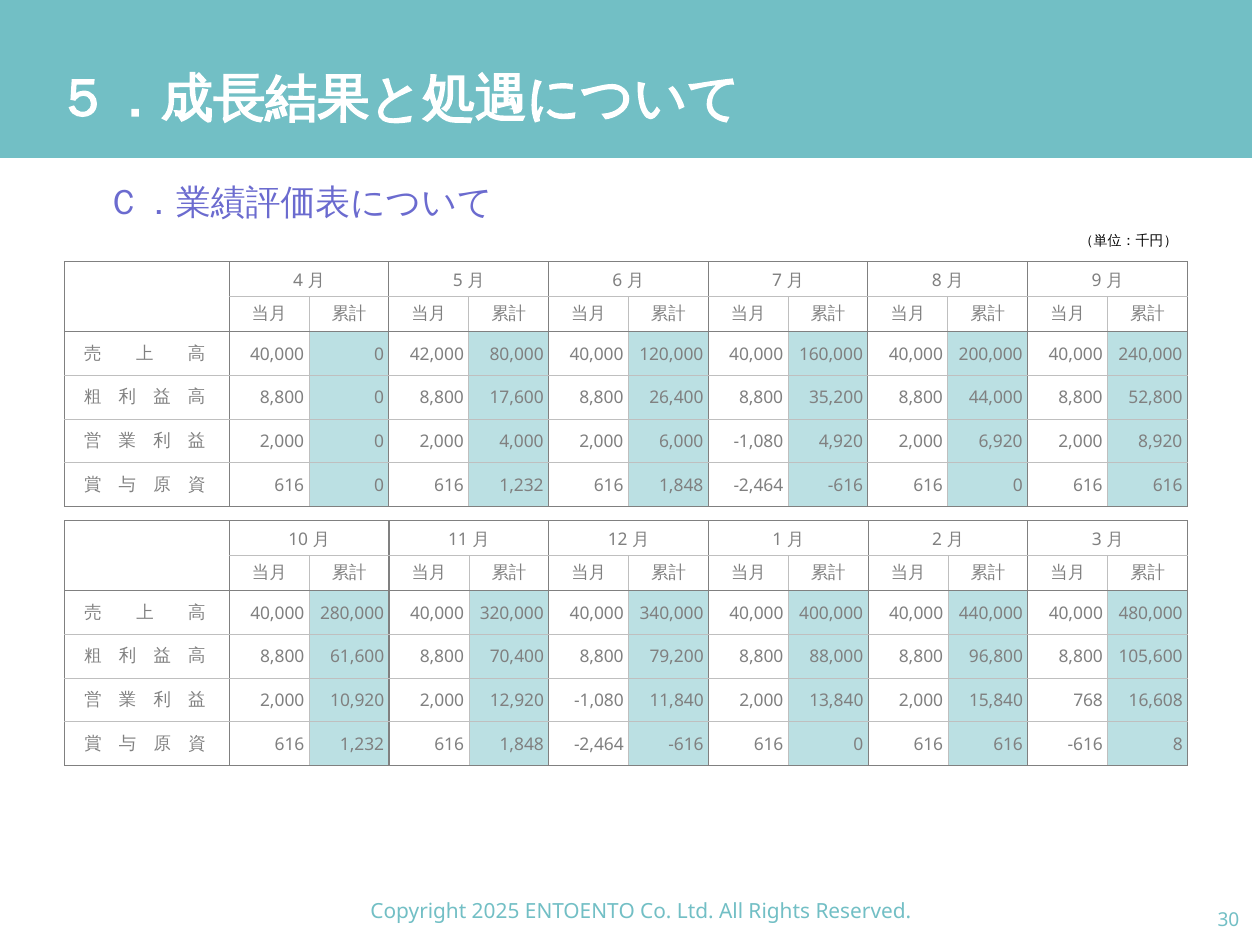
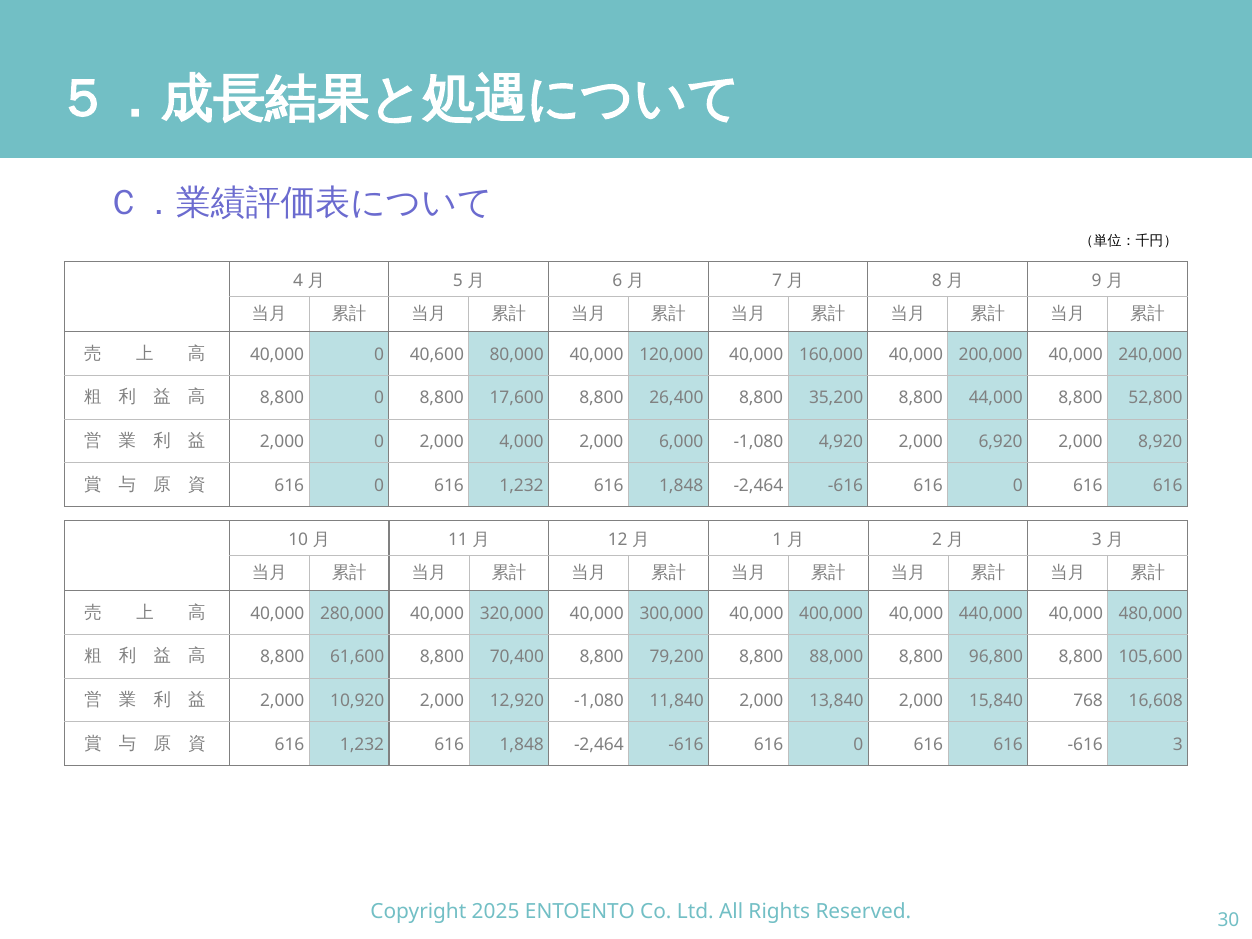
42,000: 42,000 -> 40,600
340,000: 340,000 -> 300,000
-616 8: 8 -> 3
